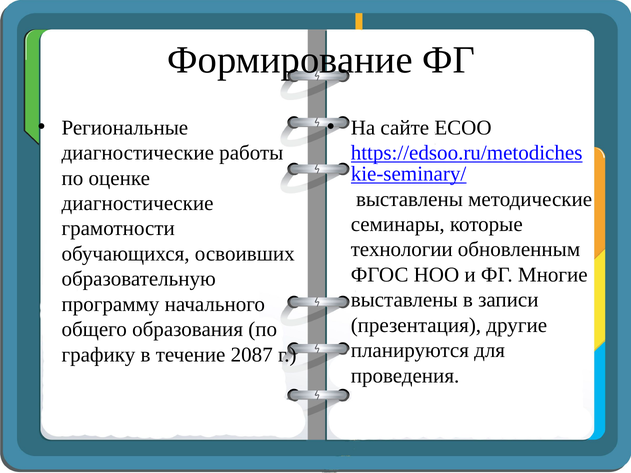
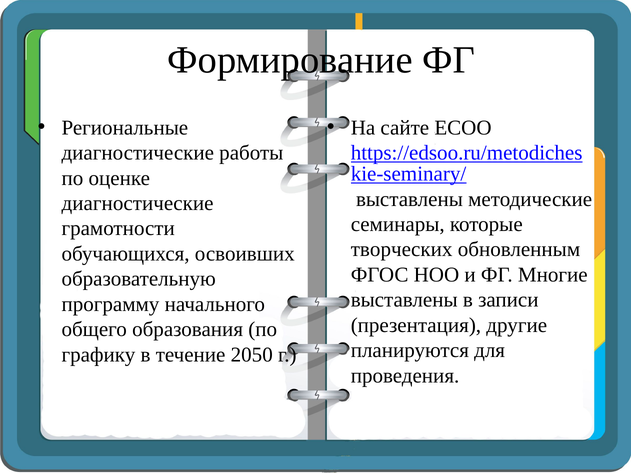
технологии: технологии -> творческих
2087: 2087 -> 2050
